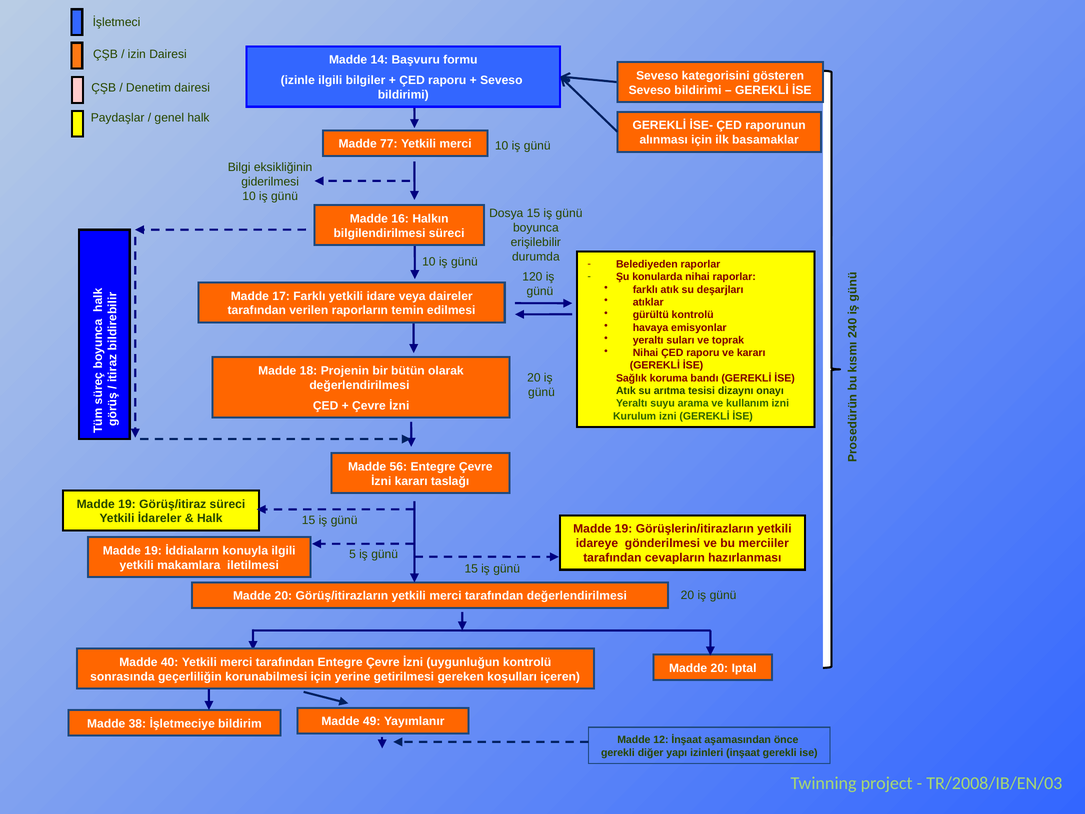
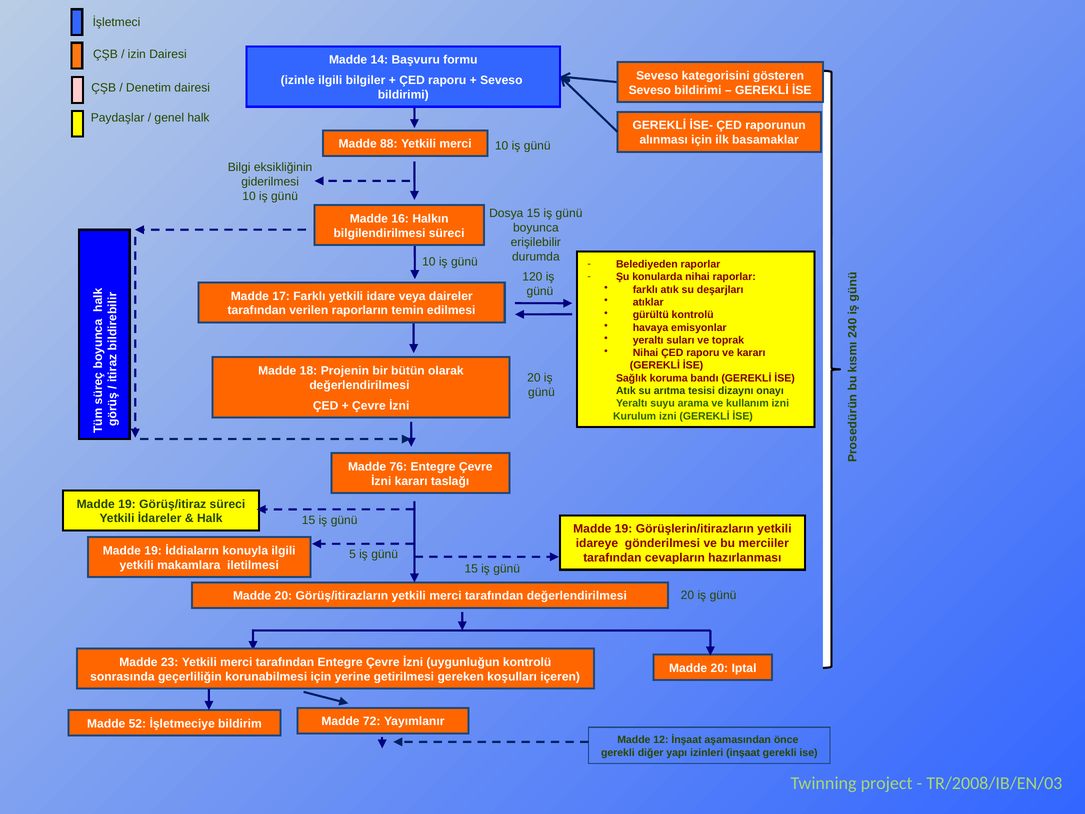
77: 77 -> 88
56: 56 -> 76
40: 40 -> 23
38: 38 -> 52
49: 49 -> 72
